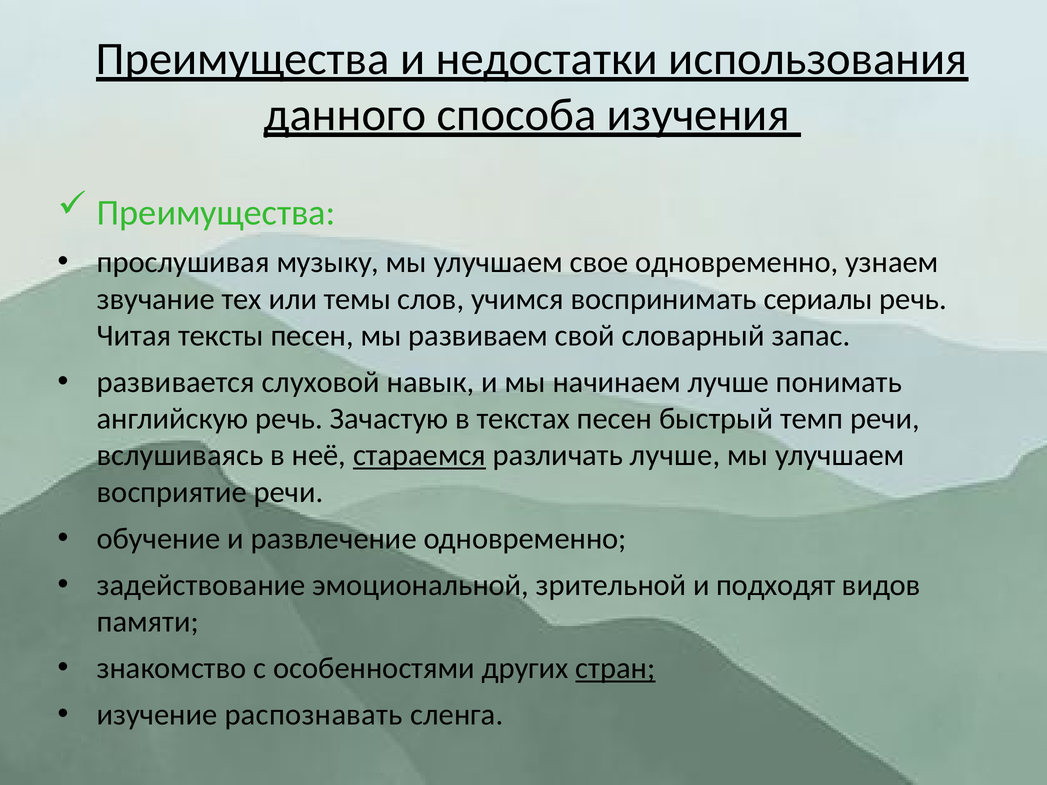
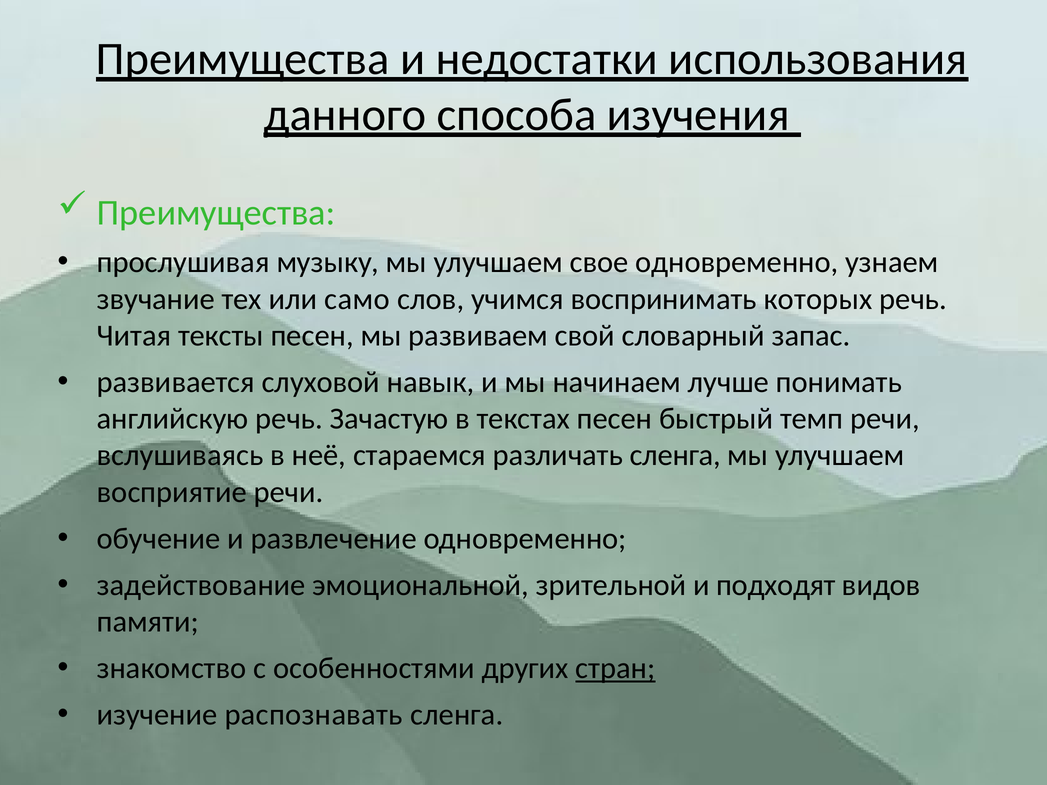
темы: темы -> само
сериалы: сериалы -> которых
стараемся underline: present -> none
различать лучше: лучше -> сленга
